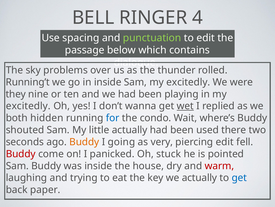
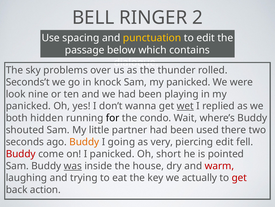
4: 4 -> 2
punctuation colour: light green -> yellow
Running’t: Running’t -> Seconds’t
in inside: inside -> knock
Sam my excitedly: excitedly -> panicked
they: they -> look
excitedly at (28, 106): excitedly -> panicked
for colour: blue -> black
little actually: actually -> partner
stuck: stuck -> short
was underline: none -> present
get at (239, 177) colour: blue -> red
paper: paper -> action
